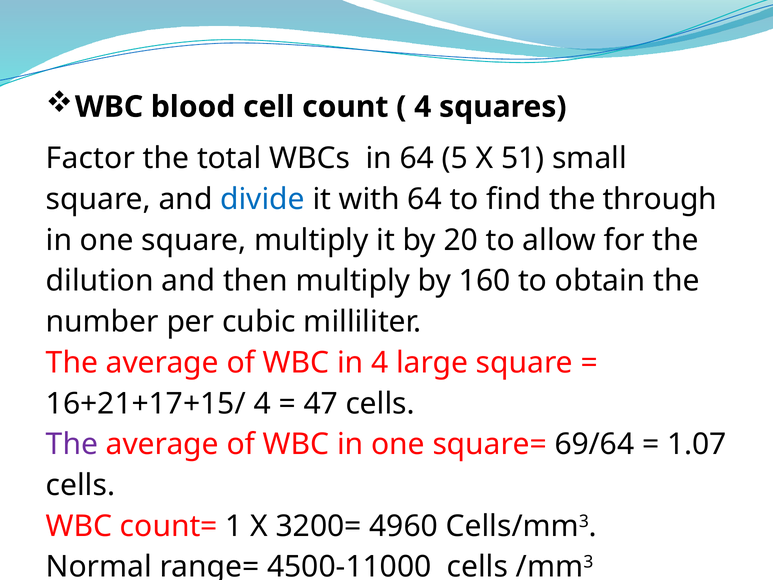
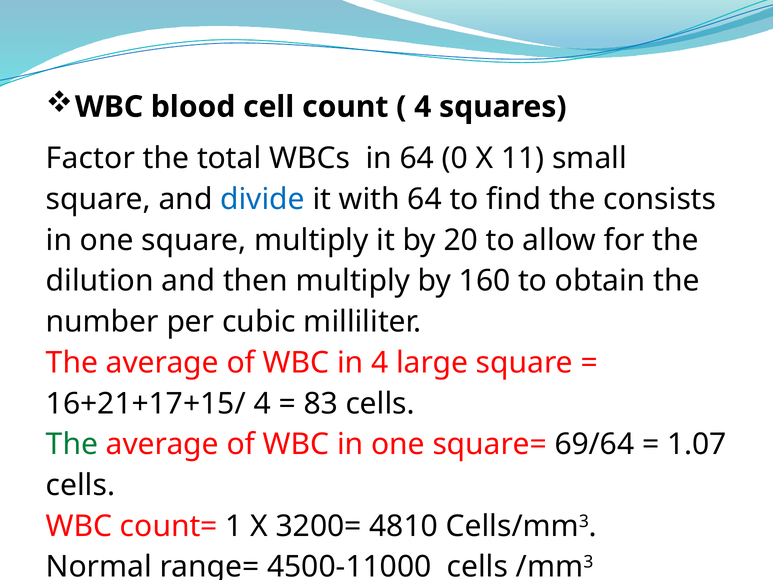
5: 5 -> 0
51: 51 -> 11
through: through -> consists
47: 47 -> 83
The at (72, 444) colour: purple -> green
4960: 4960 -> 4810
